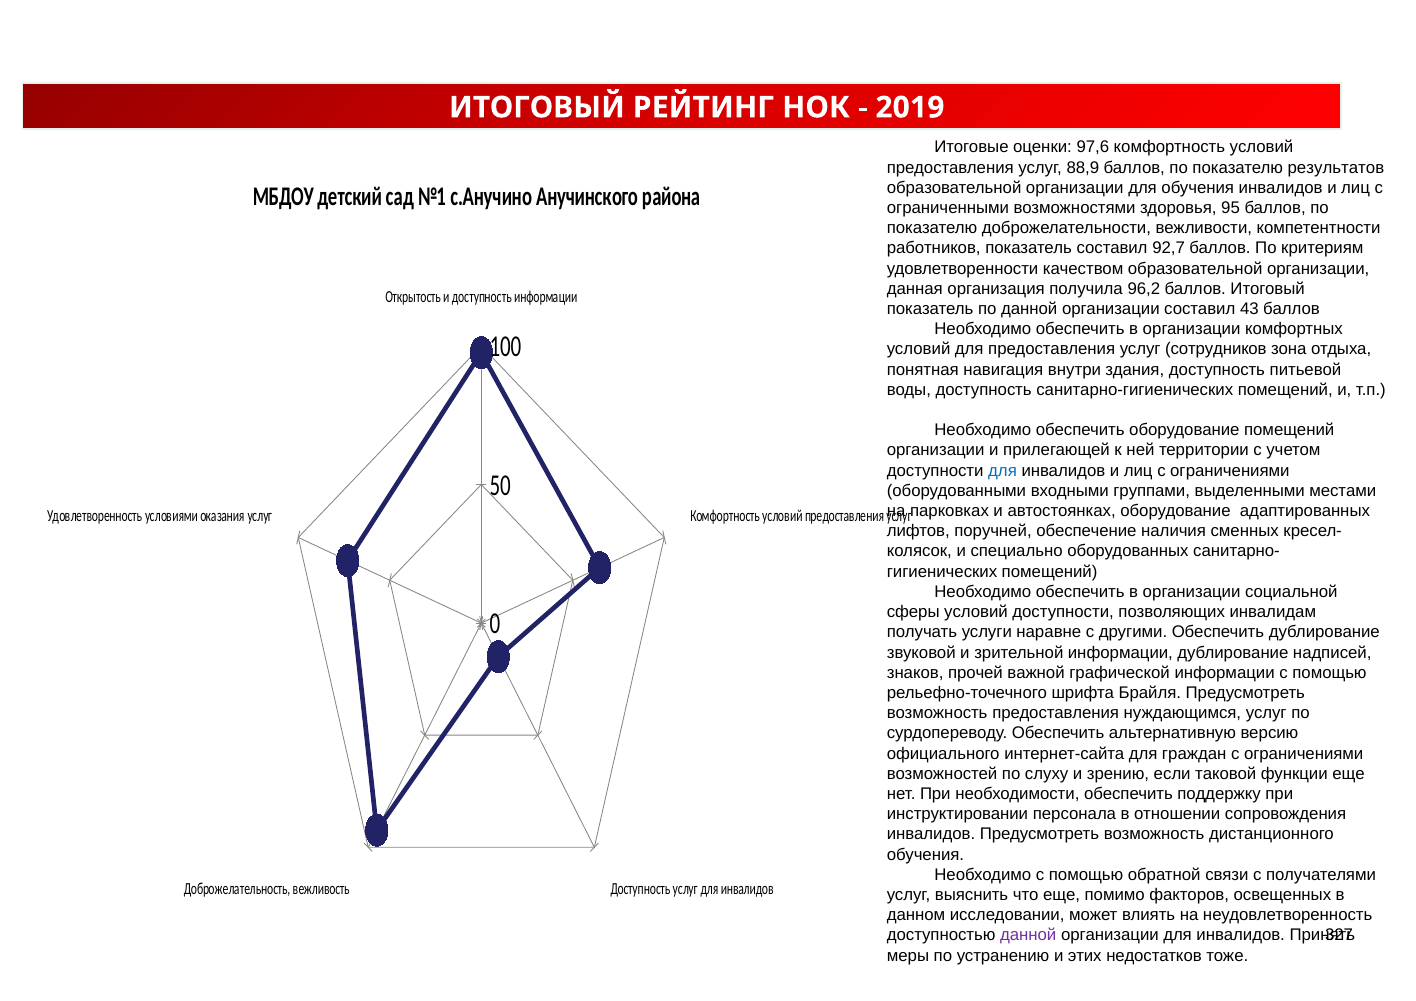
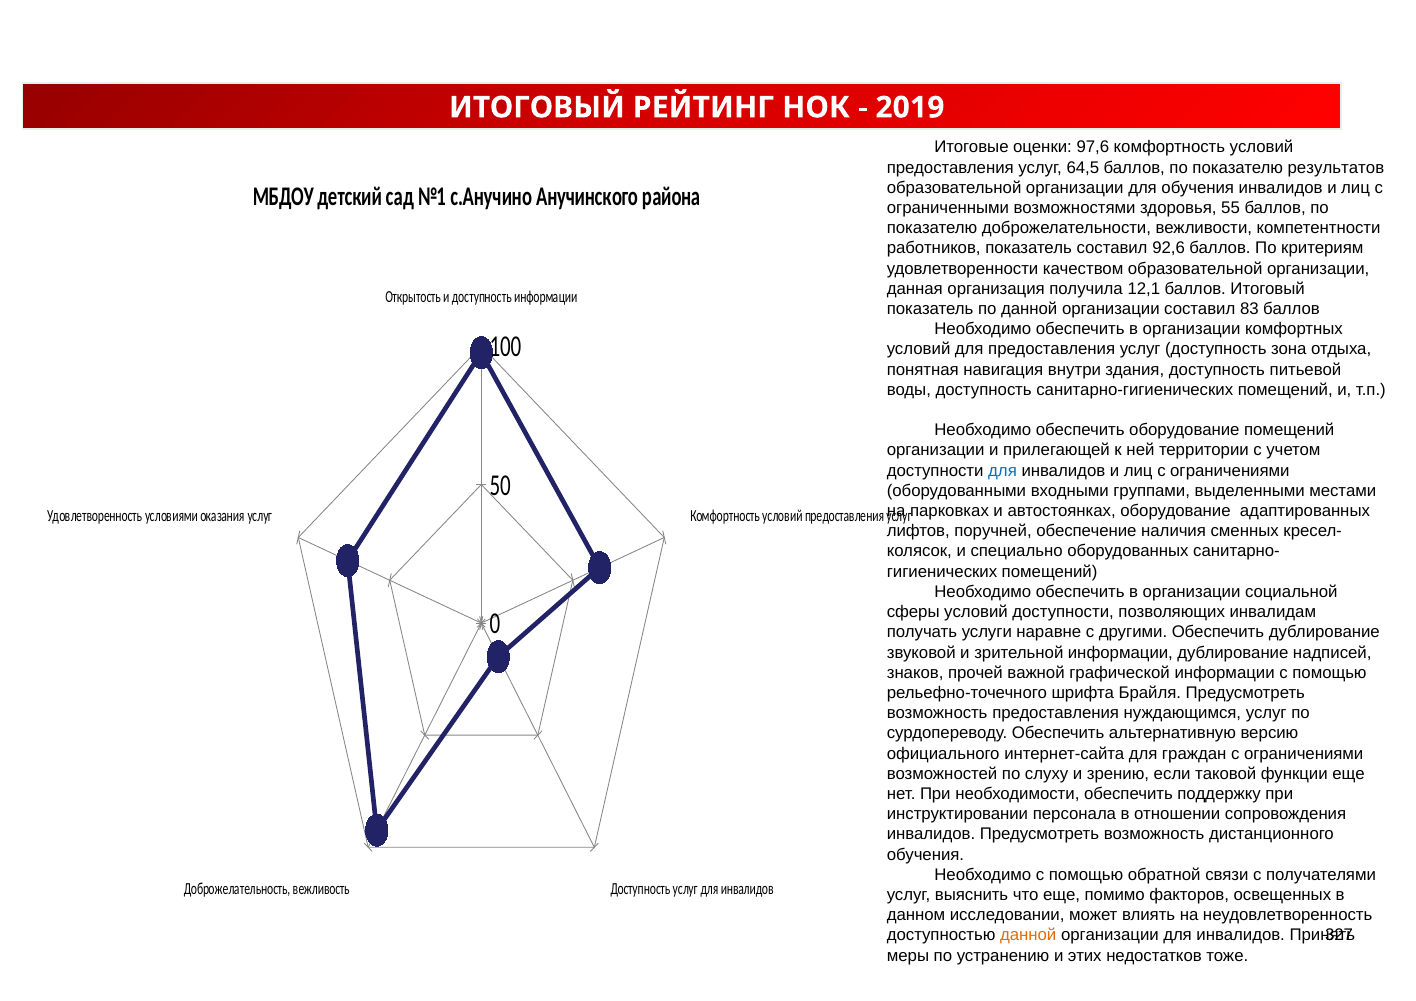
88,9: 88,9 -> 64,5
95: 95 -> 55
92,7: 92,7 -> 92,6
96,2: 96,2 -> 12,1
43: 43 -> 83
для предоставления услуг сотрудников: сотрудников -> доступность
данной at (1028, 936) colour: purple -> orange
